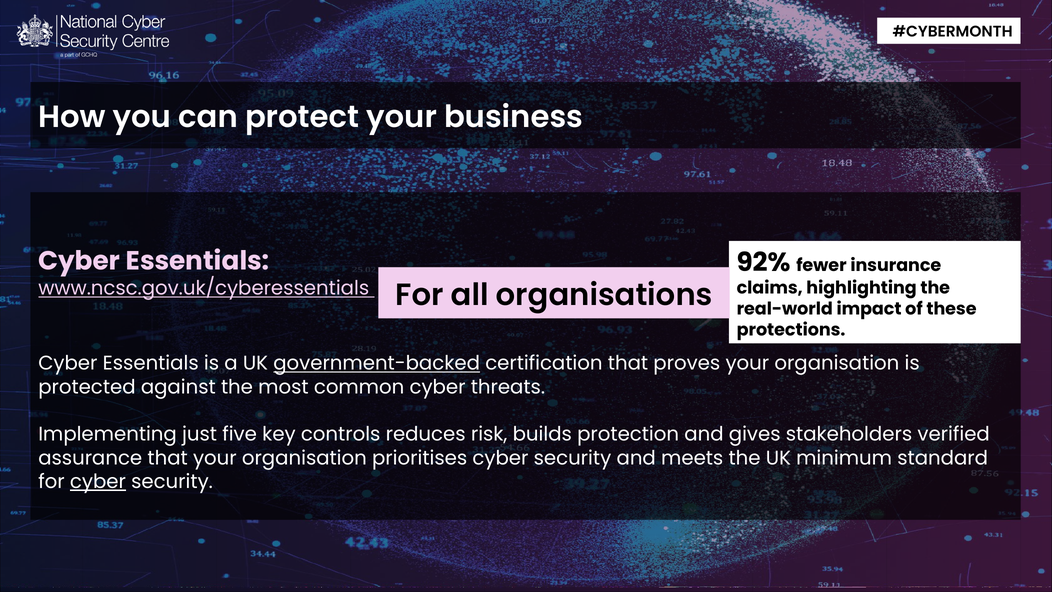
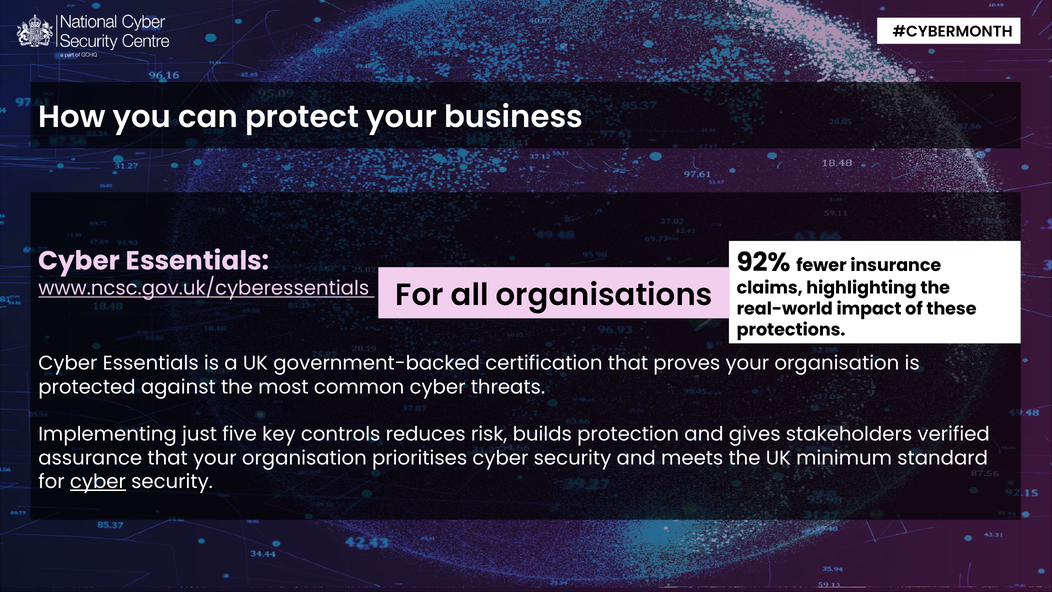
government-backed underline: present -> none
